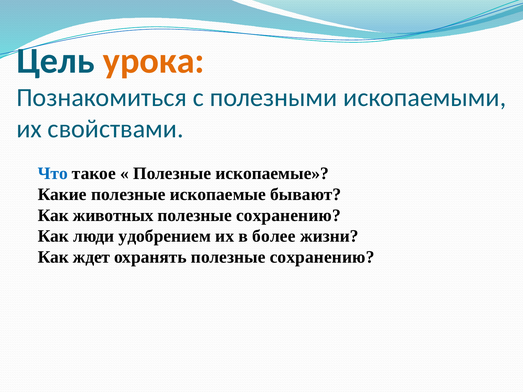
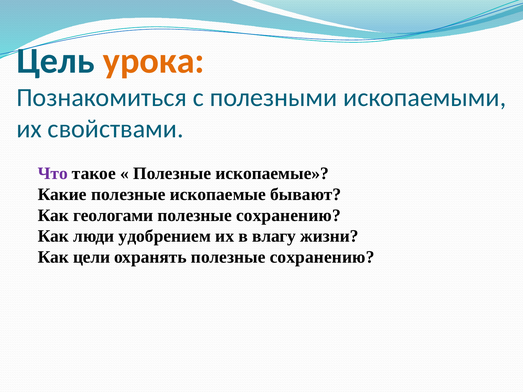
Что colour: blue -> purple
животных: животных -> геологами
более: более -> влагу
ждет: ждет -> цели
